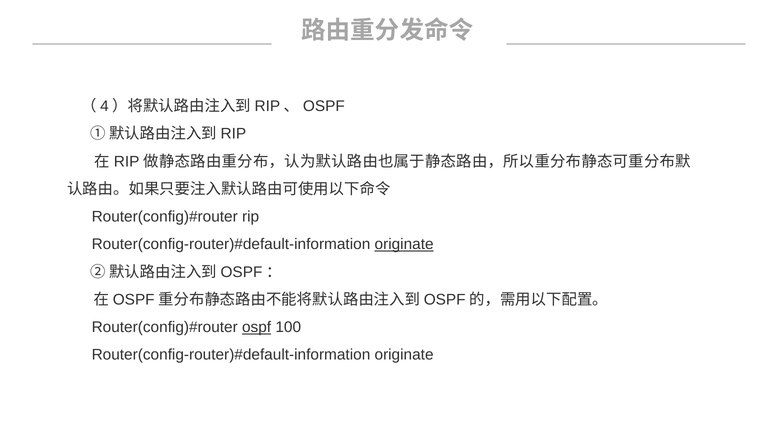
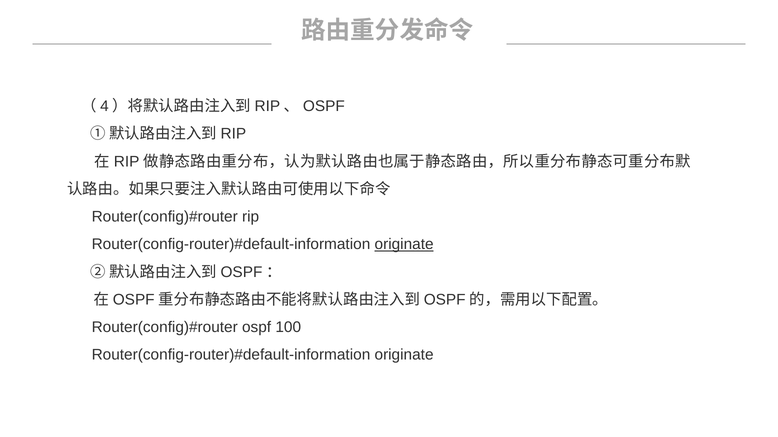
ospf underline: present -> none
